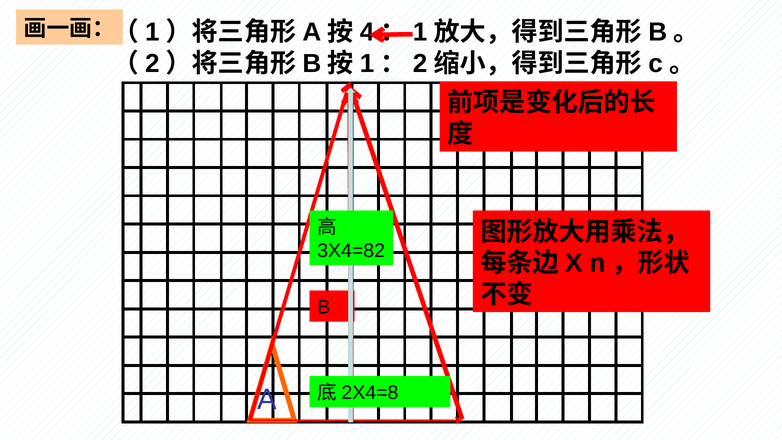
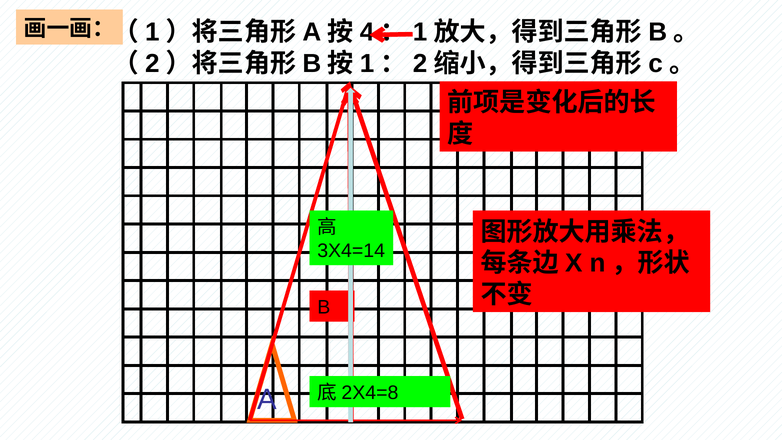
3X4=82: 3X4=82 -> 3X4=14
